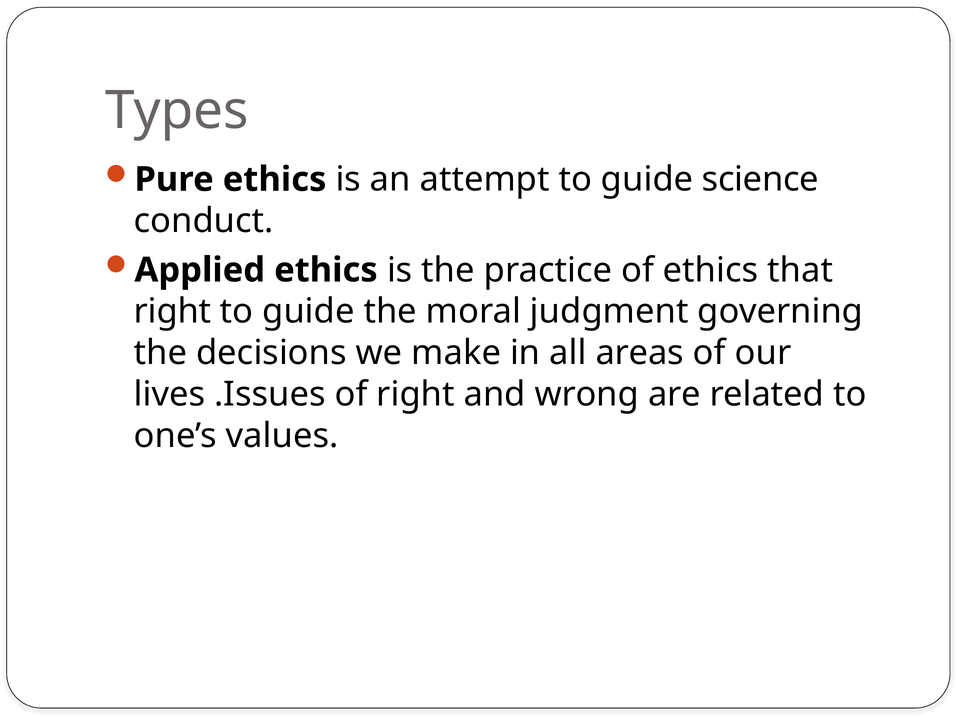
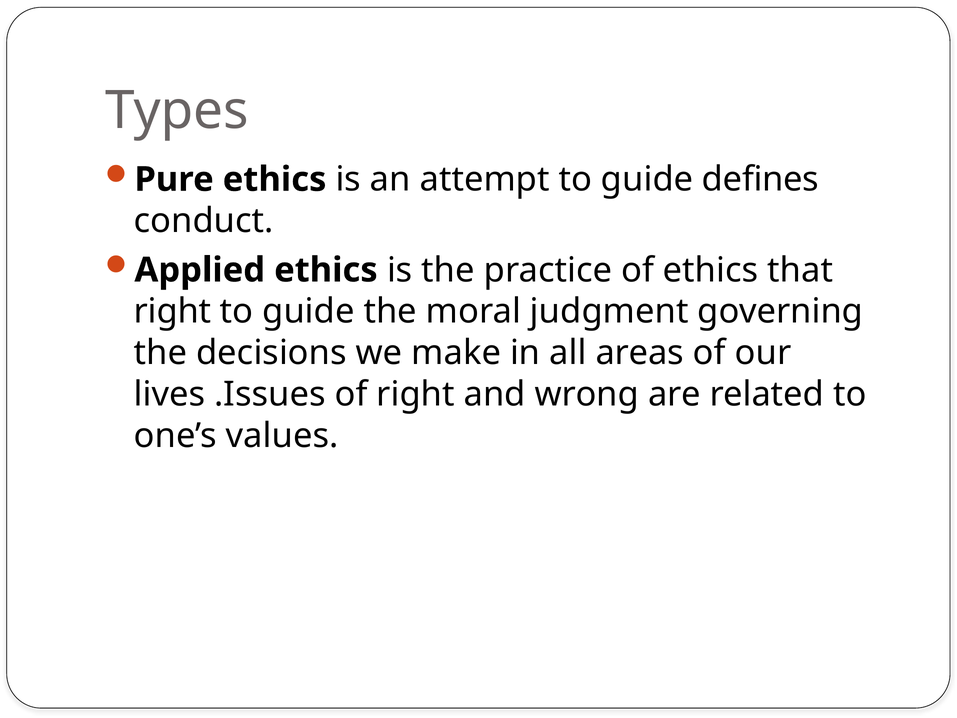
science: science -> defines
